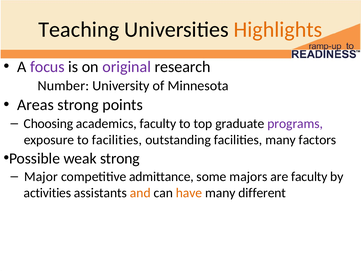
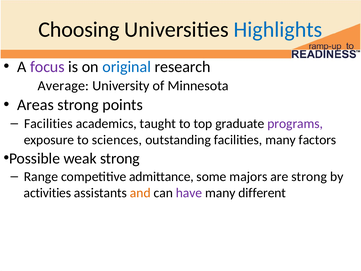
Teaching: Teaching -> Choosing
Highlights colour: orange -> blue
original colour: purple -> blue
Number: Number -> Average
Choosing at (48, 123): Choosing -> Facilities
academics faculty: faculty -> taught
to facilities: facilities -> sciences
Major: Major -> Range
are faculty: faculty -> strong
have colour: orange -> purple
